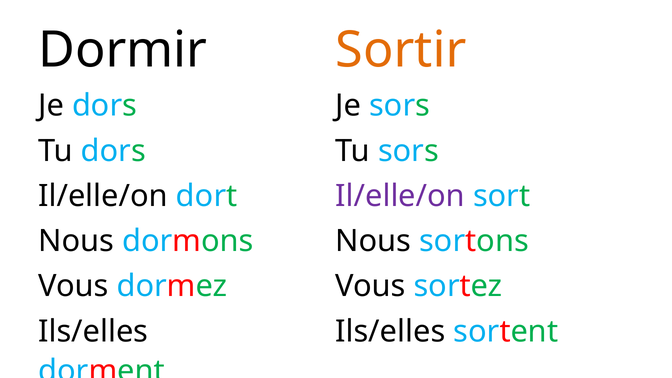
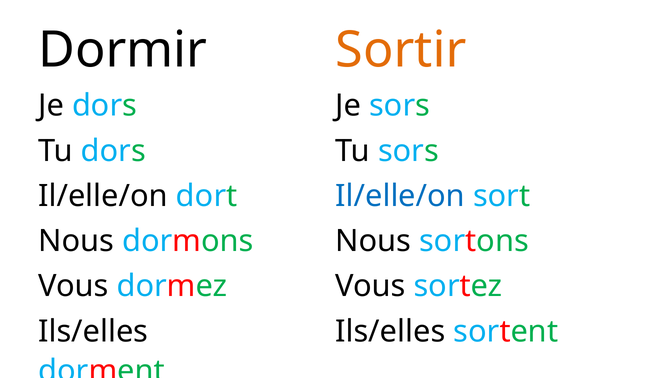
Il/elle/on at (400, 196) colour: purple -> blue
